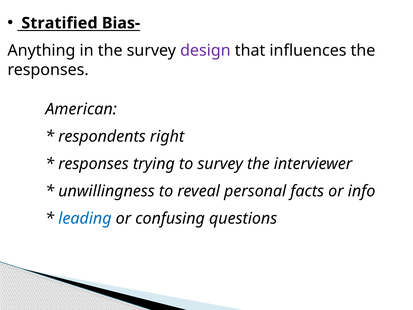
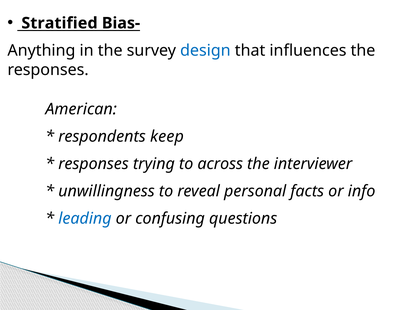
design colour: purple -> blue
right: right -> keep
to survey: survey -> across
